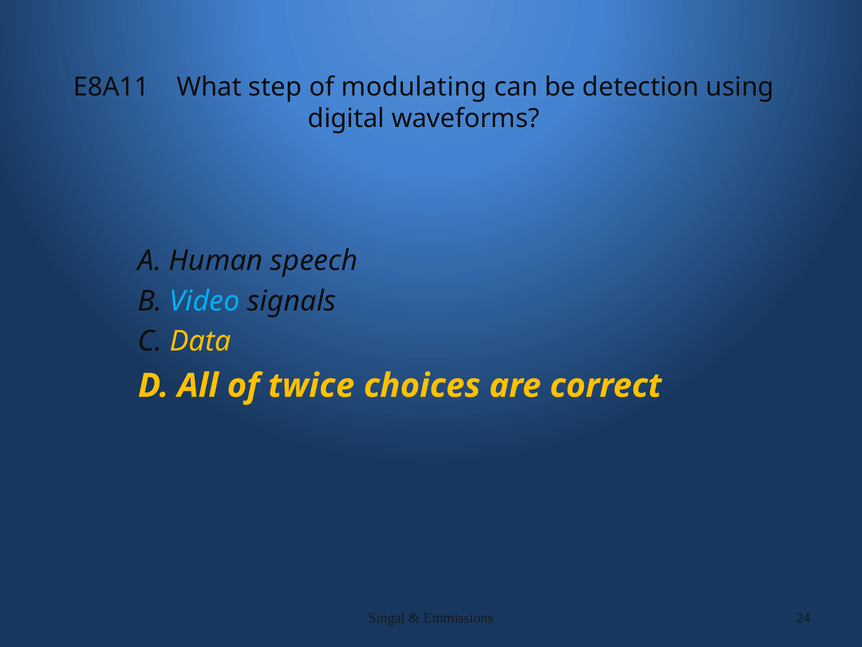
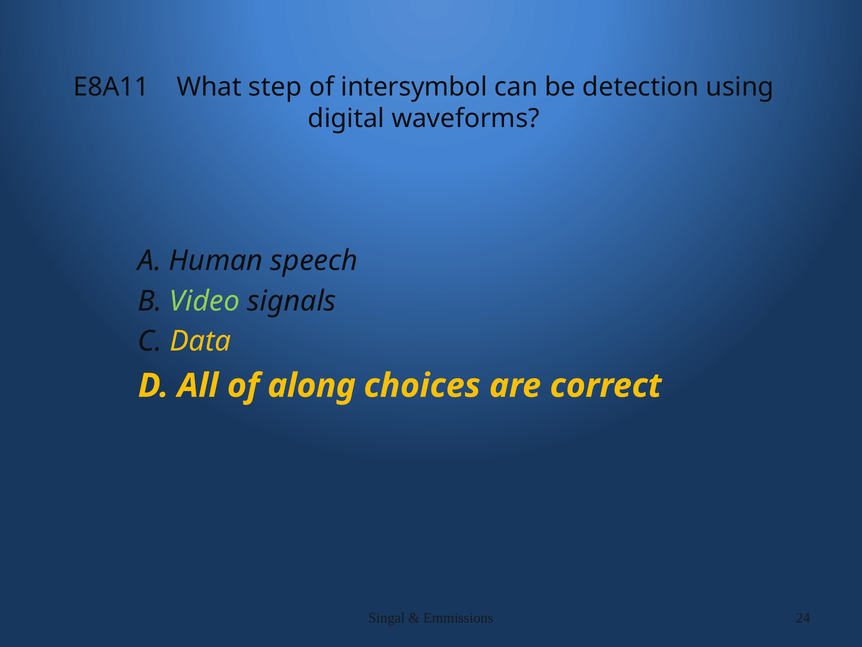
modulating: modulating -> intersymbol
Video colour: light blue -> light green
twice: twice -> along
